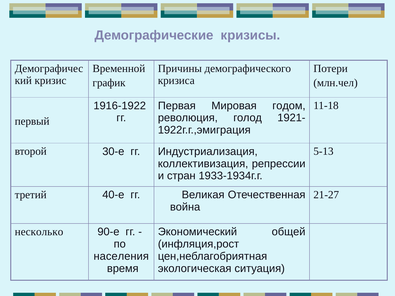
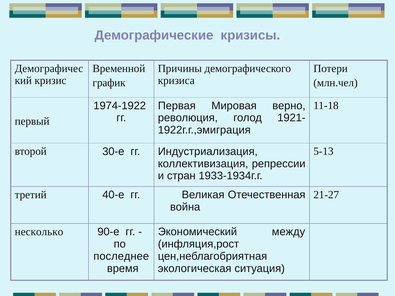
1916-1922: 1916-1922 -> 1974-1922
годом: годом -> верно
общей: общей -> между
населения: населения -> последнее
